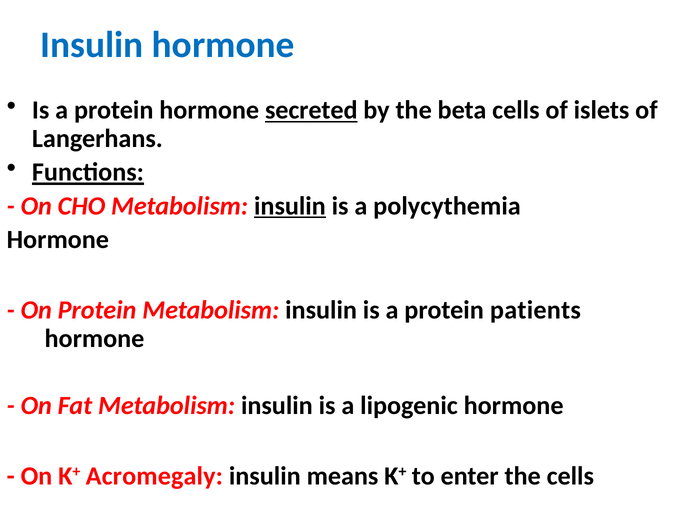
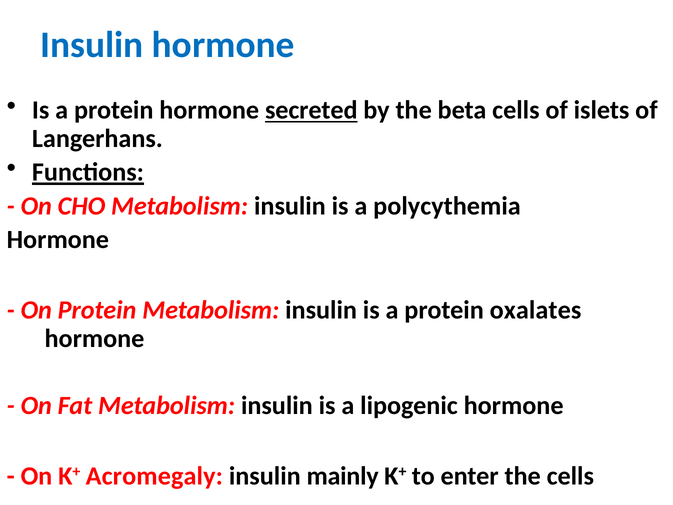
insulin at (290, 206) underline: present -> none
patients: patients -> oxalates
means: means -> mainly
